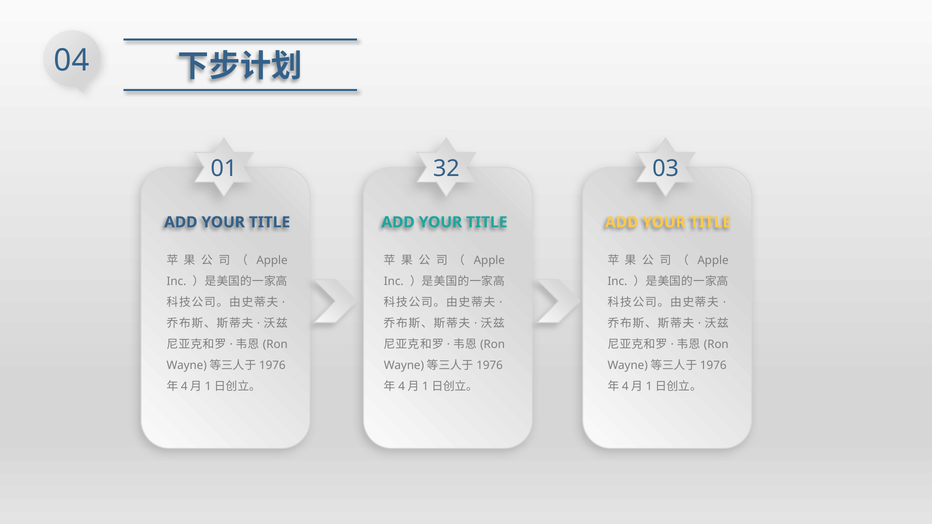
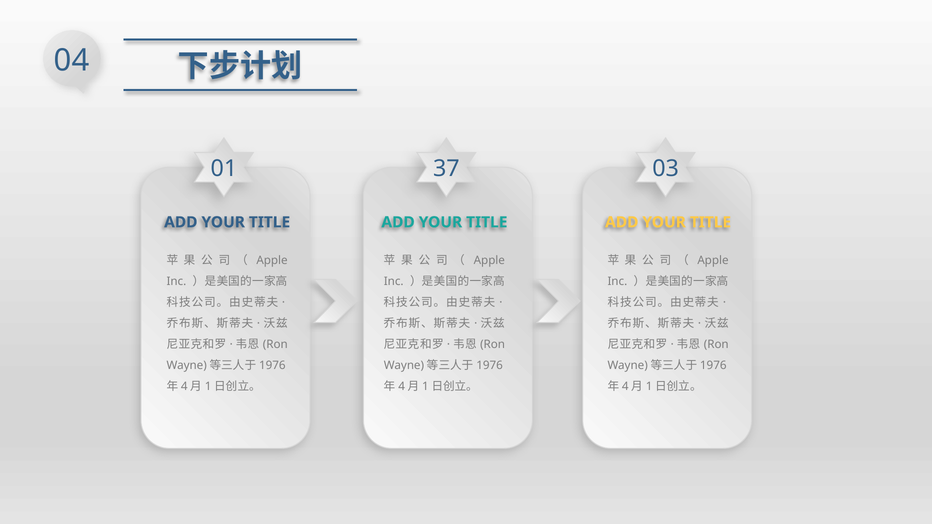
32: 32 -> 37
